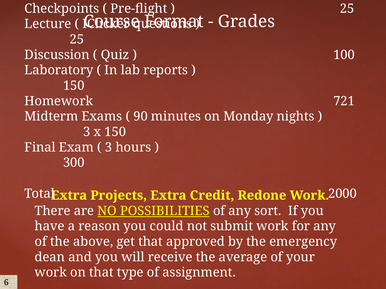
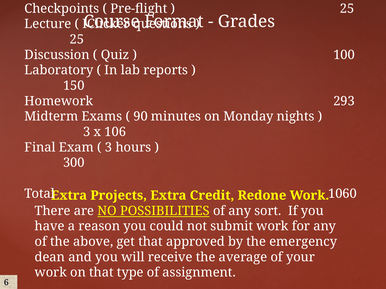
721: 721 -> 293
x 150: 150 -> 106
2000: 2000 -> 1060
